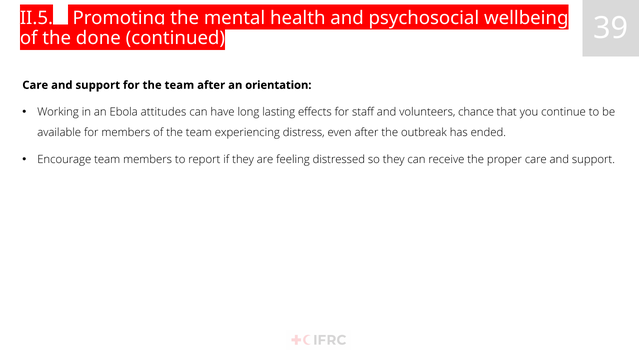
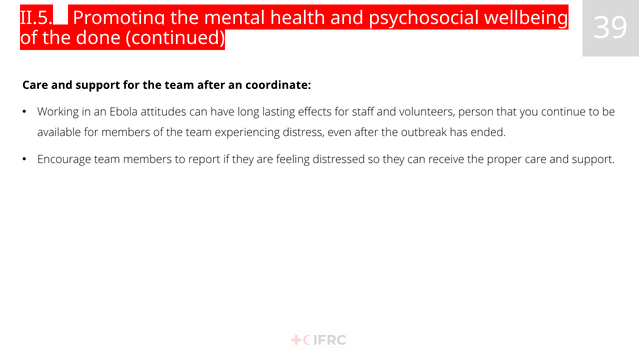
orientation: orientation -> coordinate
chance: chance -> person
